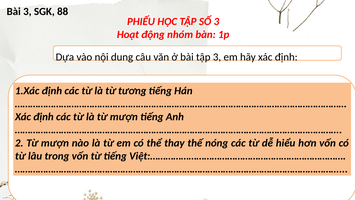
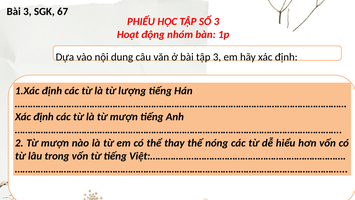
88: 88 -> 67
tương: tương -> lượng
